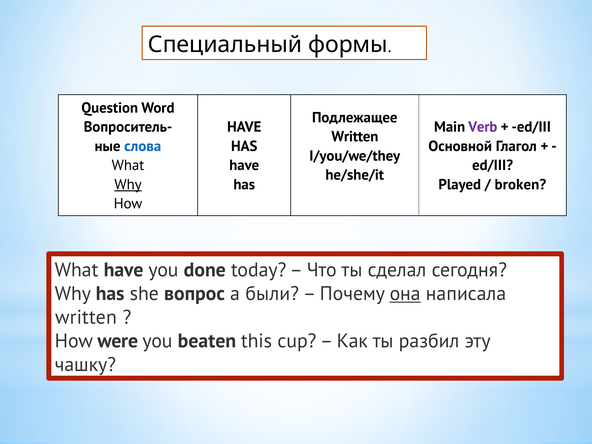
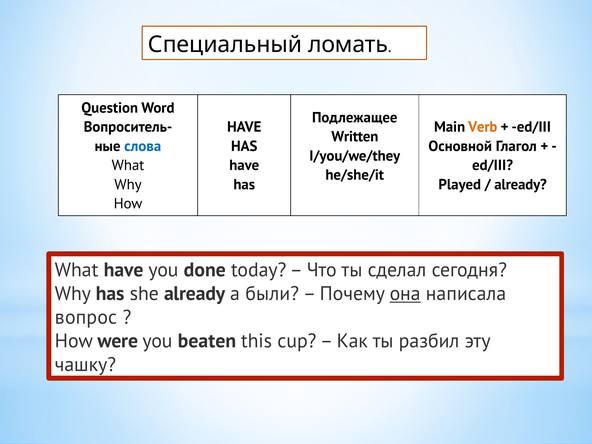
формы: формы -> ломать
Verb colour: purple -> orange
Why at (128, 185) underline: present -> none
broken at (520, 185): broken -> already
she вопрос: вопрос -> already
written at (86, 317): written -> вопрос
